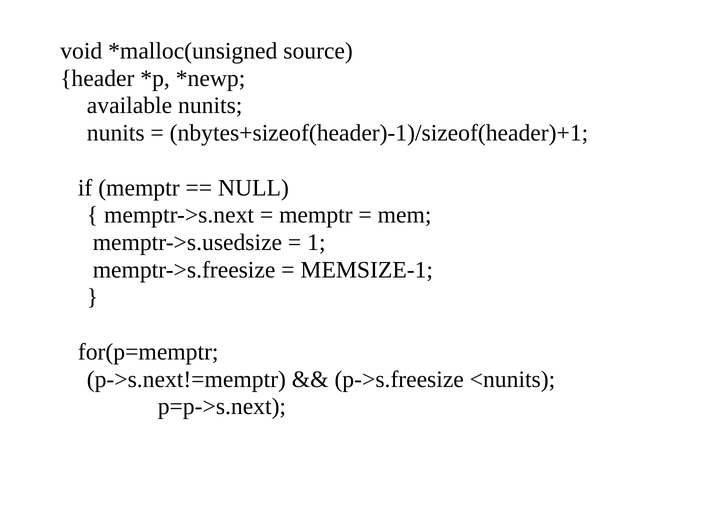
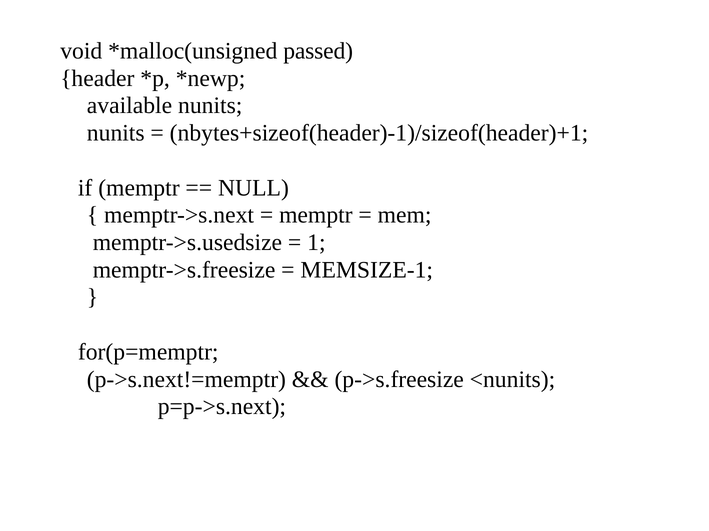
source: source -> passed
